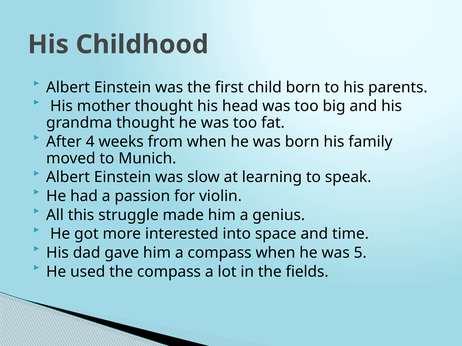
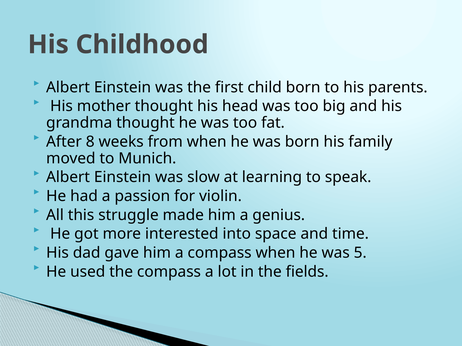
4: 4 -> 8
